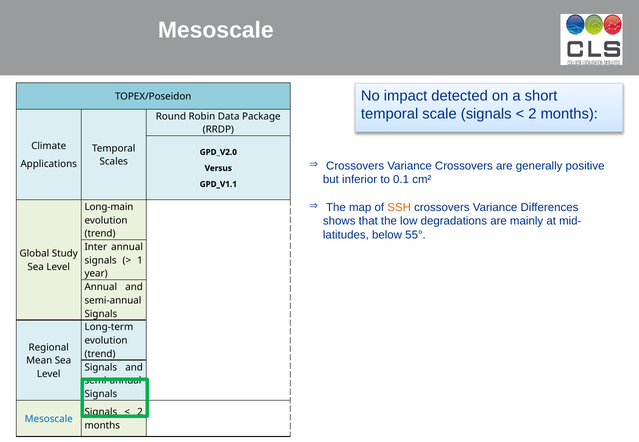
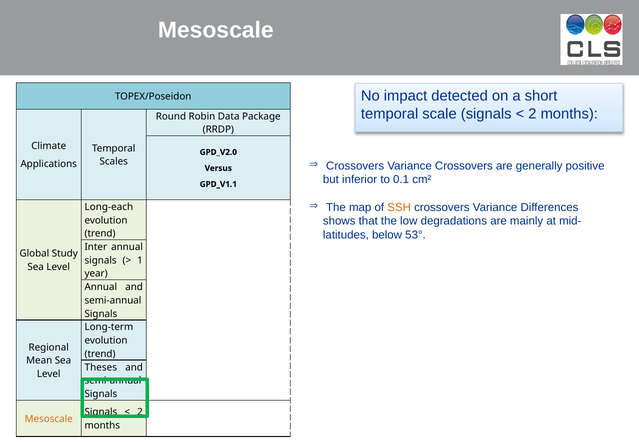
Long-main: Long-main -> Long-each
55°: 55° -> 53°
Signals at (101, 368): Signals -> Theses
Mesoscale at (49, 419) colour: blue -> orange
